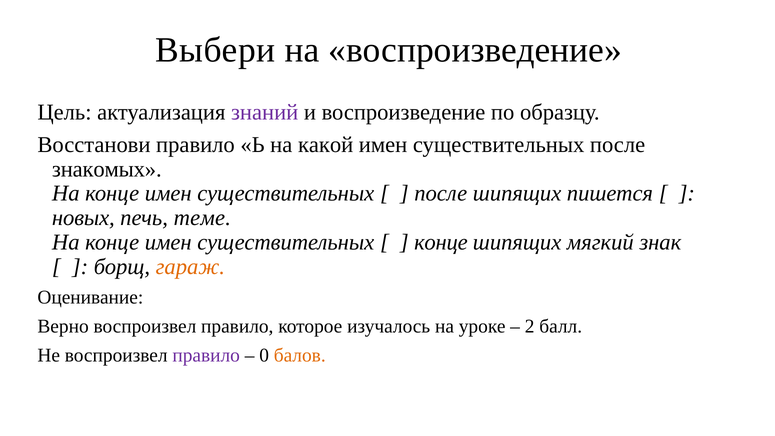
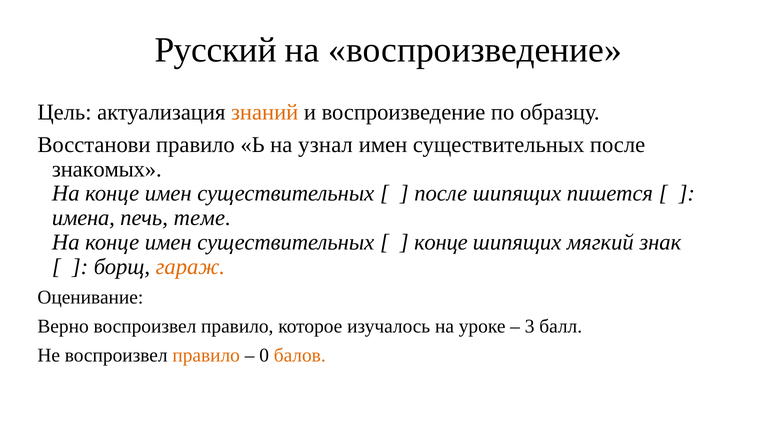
Выбери: Выбери -> Русский
знаний colour: purple -> orange
какой: какой -> узнал
новых: новых -> имена
2: 2 -> 3
правило at (206, 355) colour: purple -> orange
